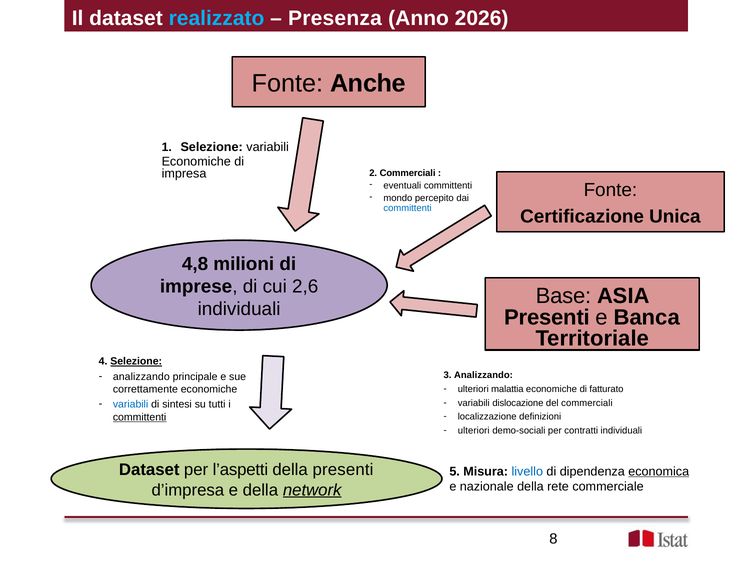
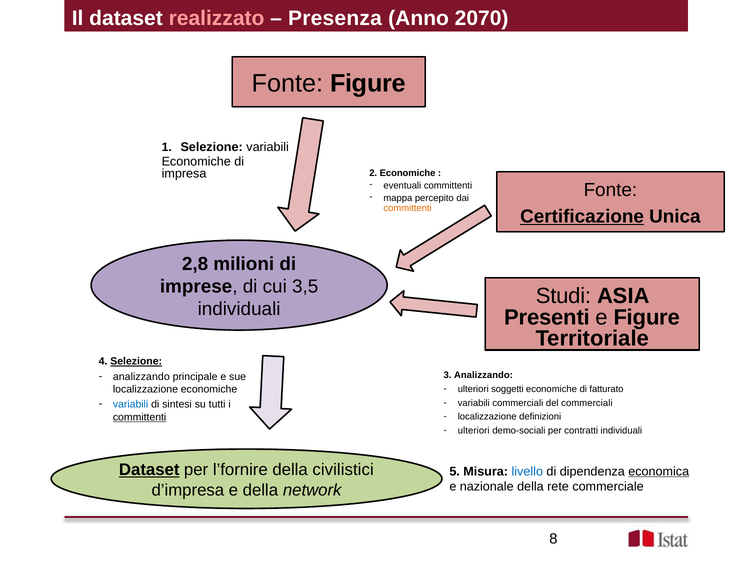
realizzato colour: light blue -> pink
2026: 2026 -> 2070
Fonte Anche: Anche -> Figure
2 Commerciali: Commerciali -> Economiche
mondo: mondo -> mappa
committenti at (408, 208) colour: blue -> orange
Certificazione underline: none -> present
4,8: 4,8 -> 2,8
2,6: 2,6 -> 3,5
Base: Base -> Studi
e Banca: Banca -> Figure
malattia: malattia -> soggetti
correttamente at (145, 389): correttamente -> localizzazione
variabili dislocazione: dislocazione -> commerciali
Dataset at (149, 470) underline: none -> present
l’aspetti: l’aspetti -> l’fornire
della presenti: presenti -> civilistici
network underline: present -> none
